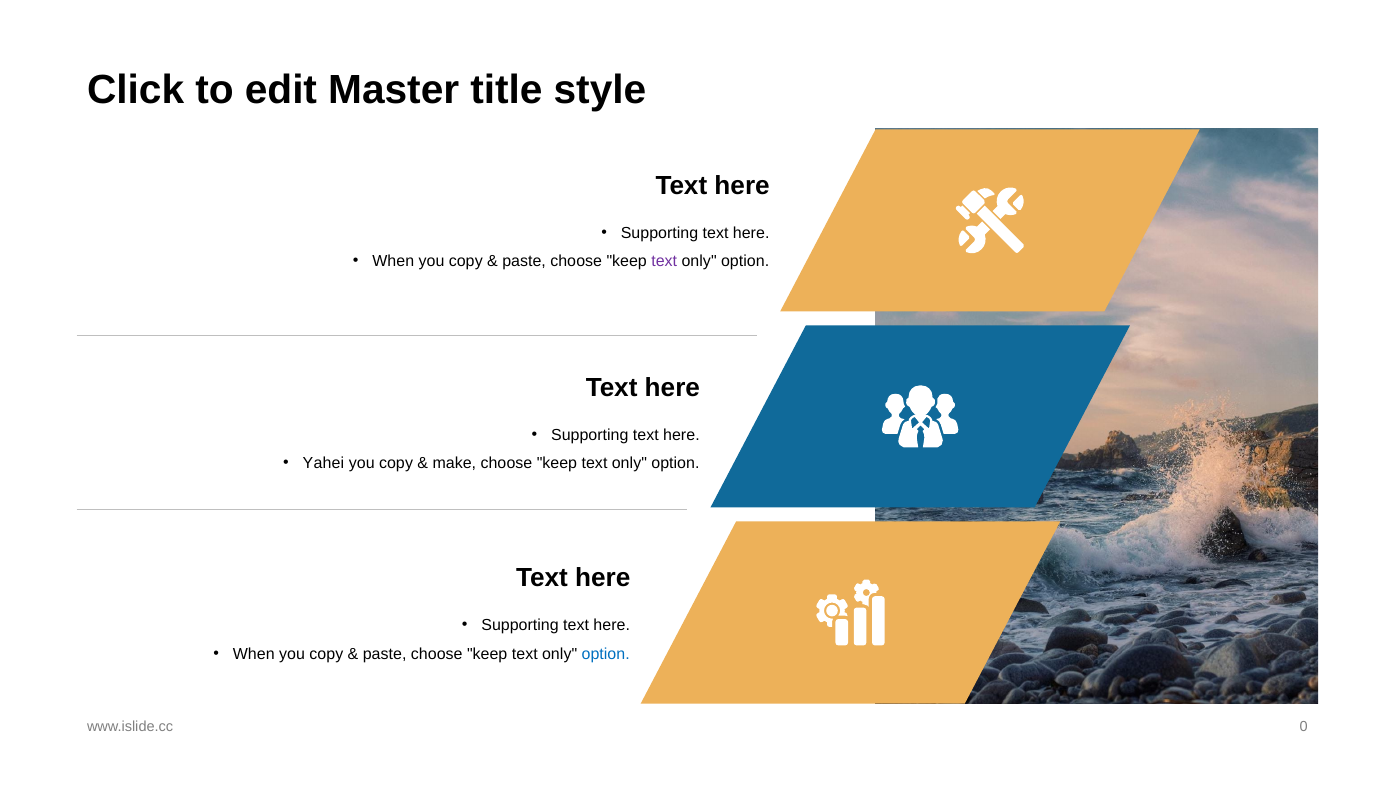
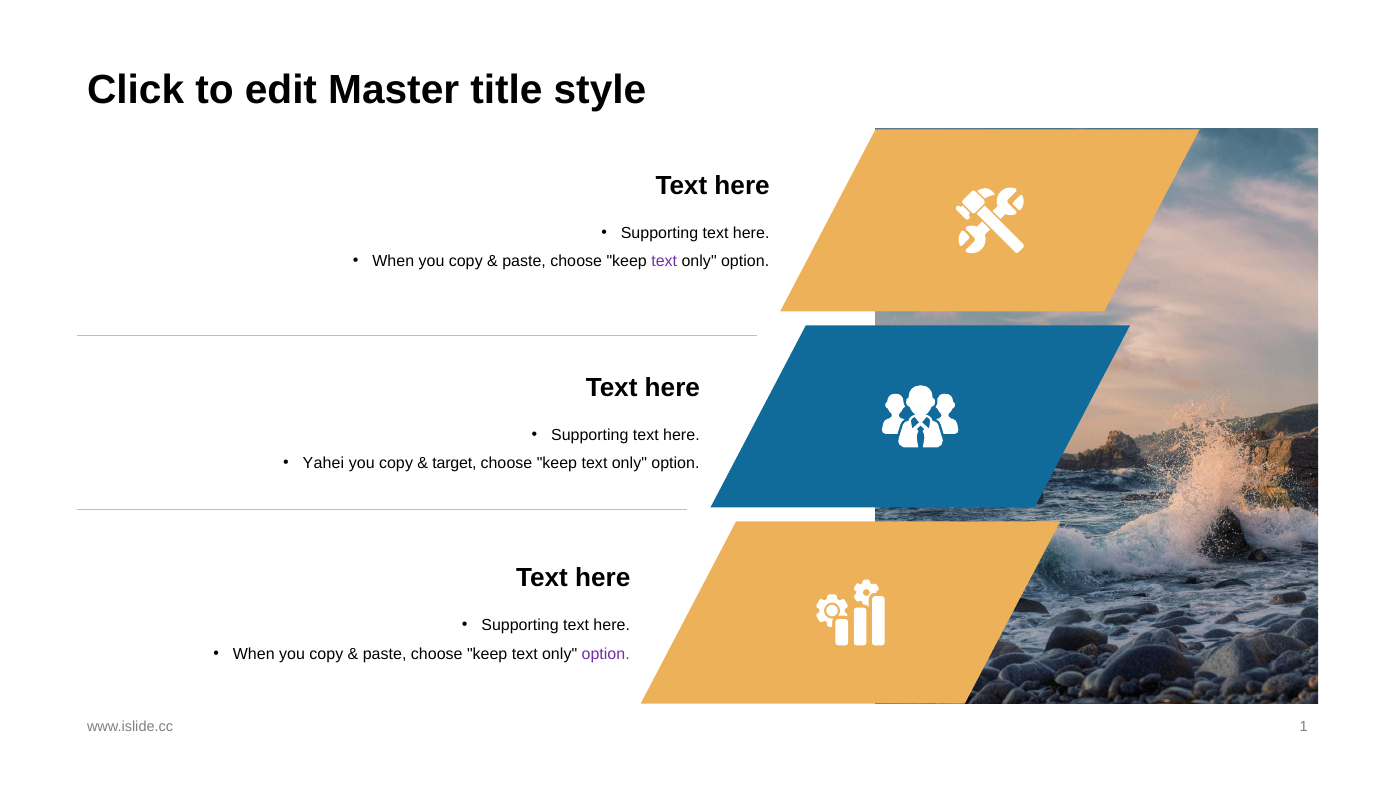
make: make -> target
option at (606, 654) colour: blue -> purple
0: 0 -> 1
